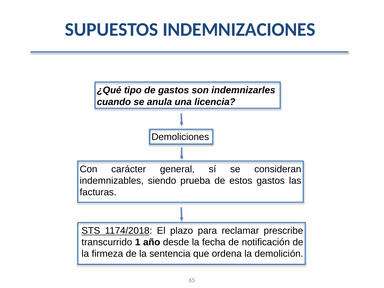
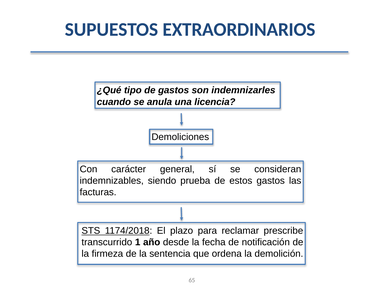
INDEMNIZACIONES: INDEMNIZACIONES -> EXTRAORDINARIOS
